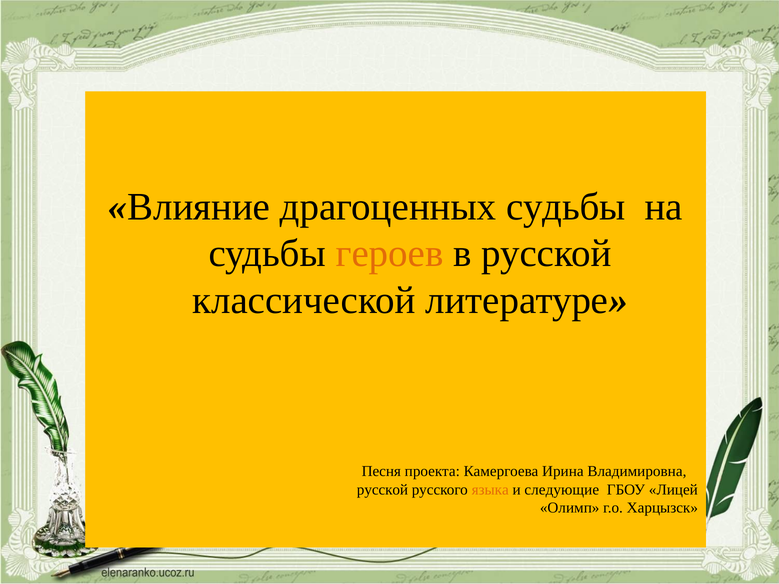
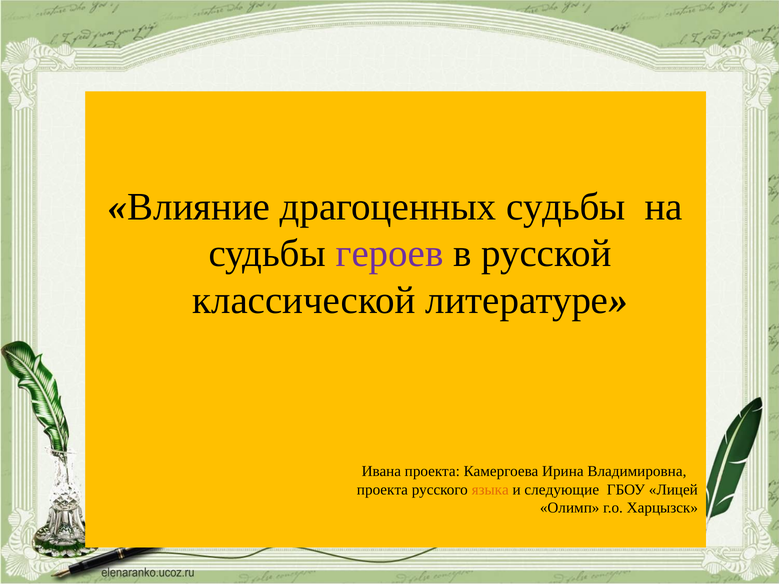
героев colour: orange -> purple
Песня: Песня -> Ивана
русской at (382, 490): русской -> проекта
